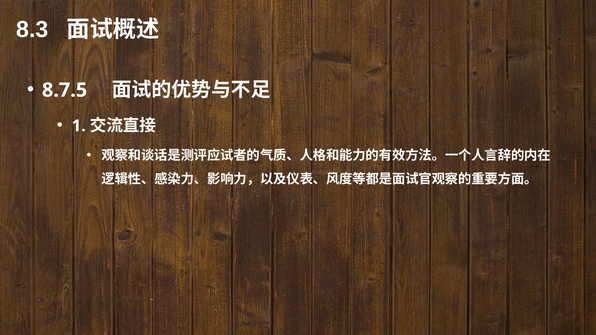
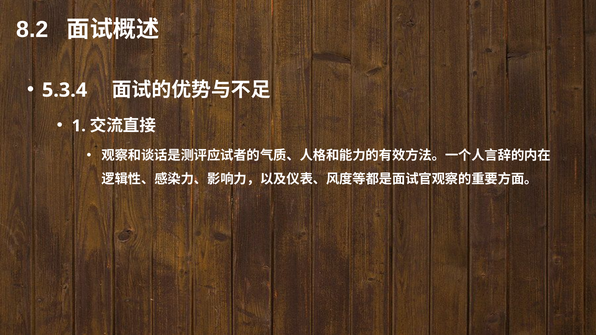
8.3: 8.3 -> 8.2
8.7.5: 8.7.5 -> 5.3.4
